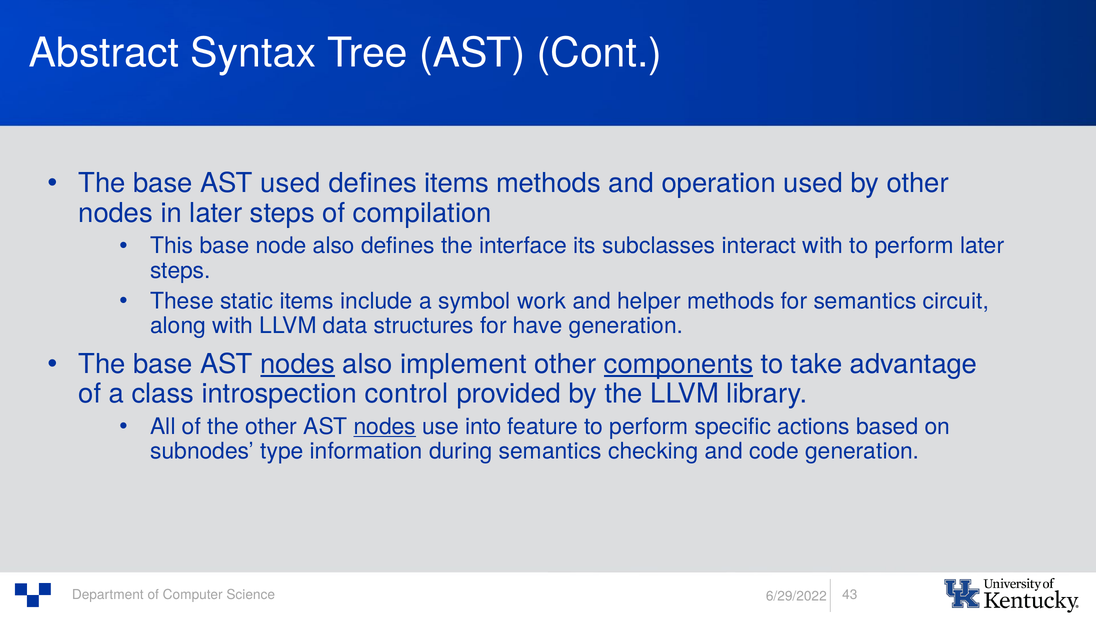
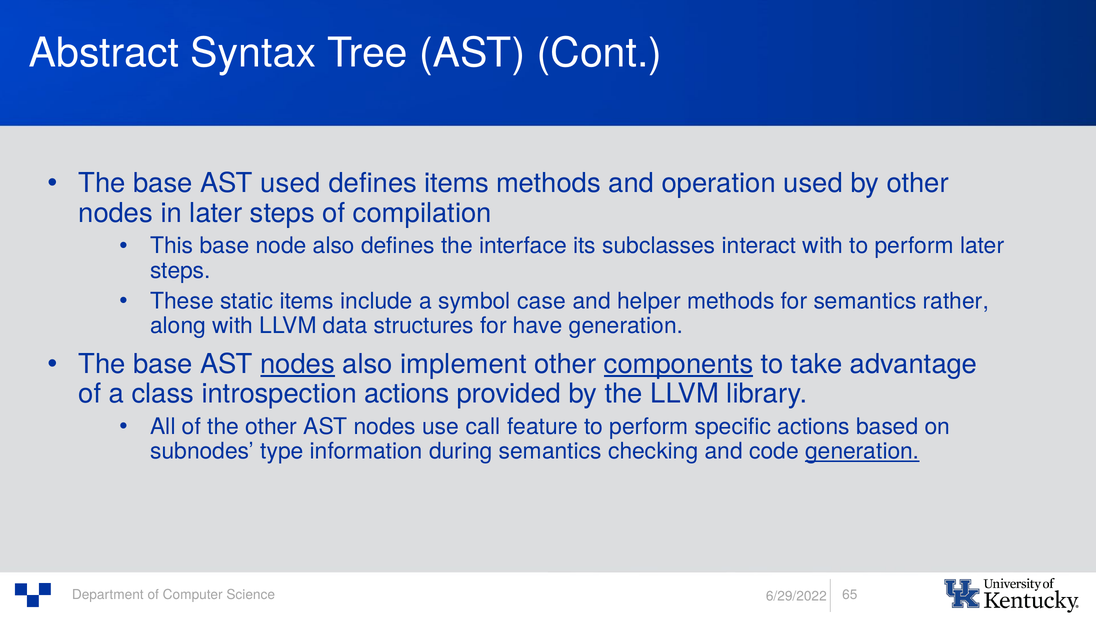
work: work -> case
circuit: circuit -> rather
introspection control: control -> actions
nodes at (385, 426) underline: present -> none
into: into -> call
generation at (862, 451) underline: none -> present
43: 43 -> 65
